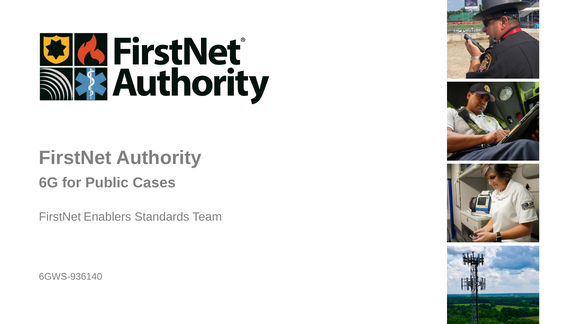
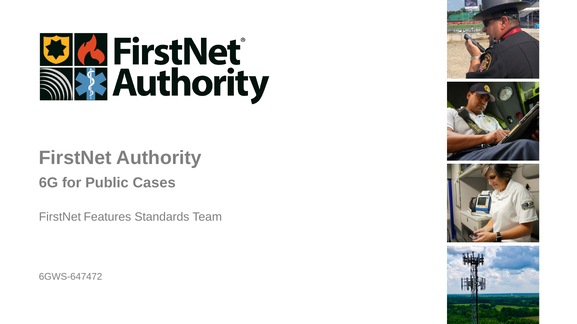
Enablers: Enablers -> Features
6GWS-936140: 6GWS-936140 -> 6GWS-647472
